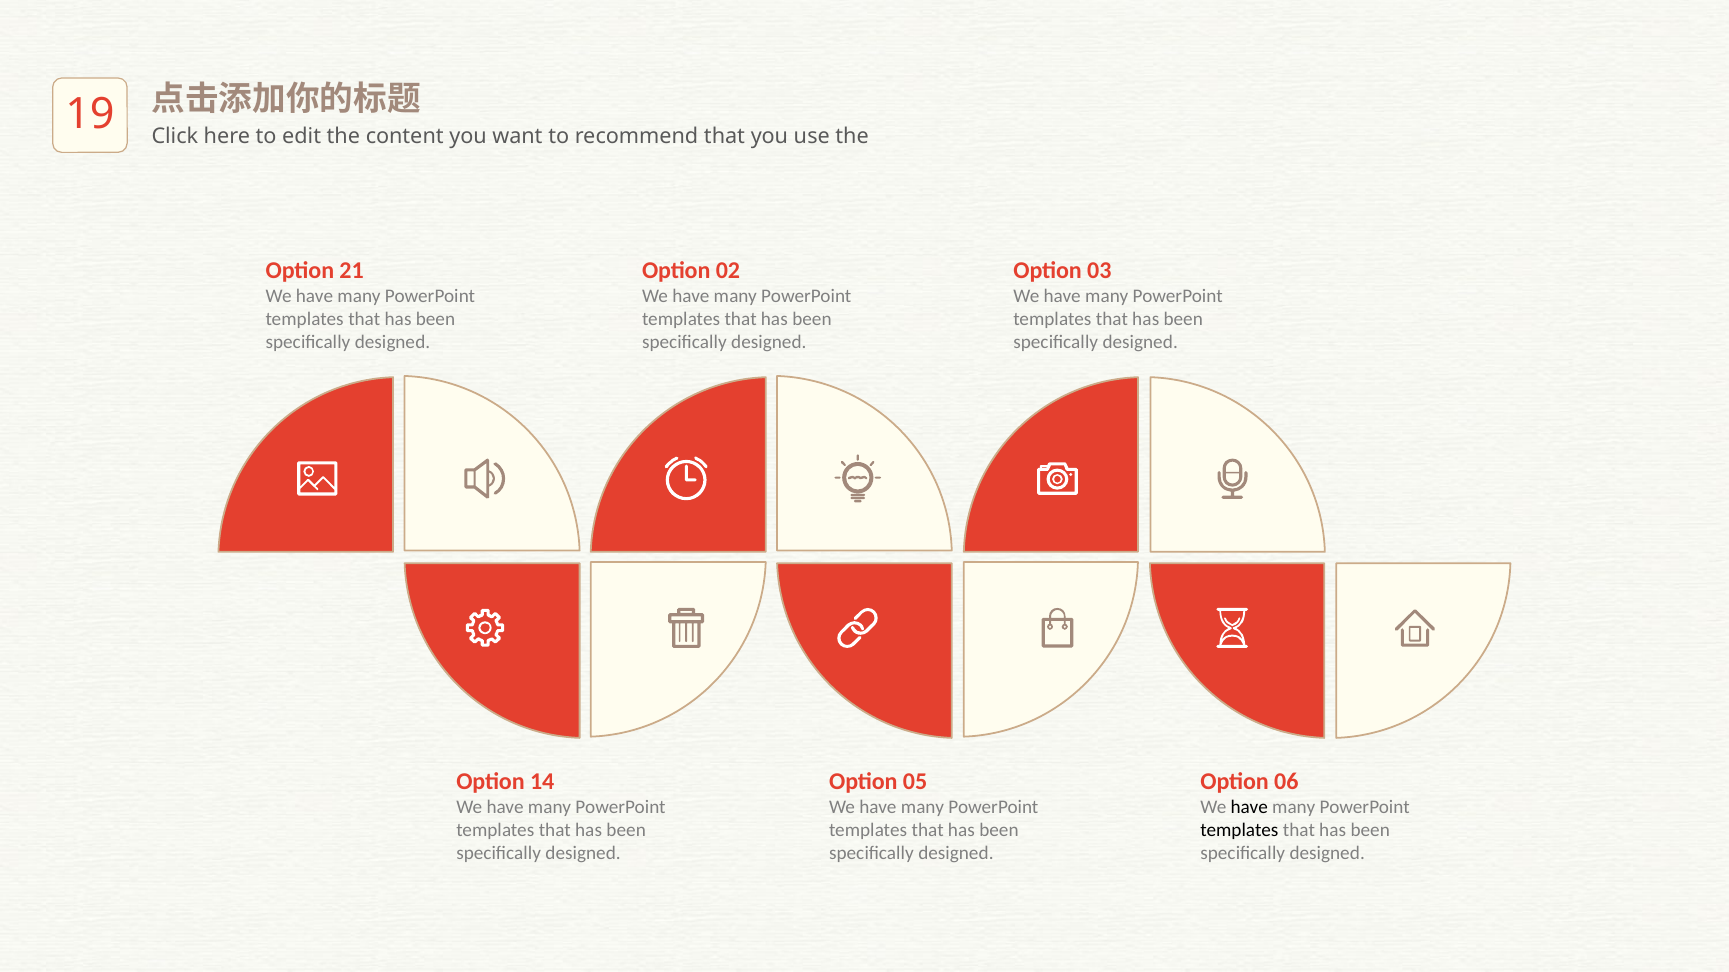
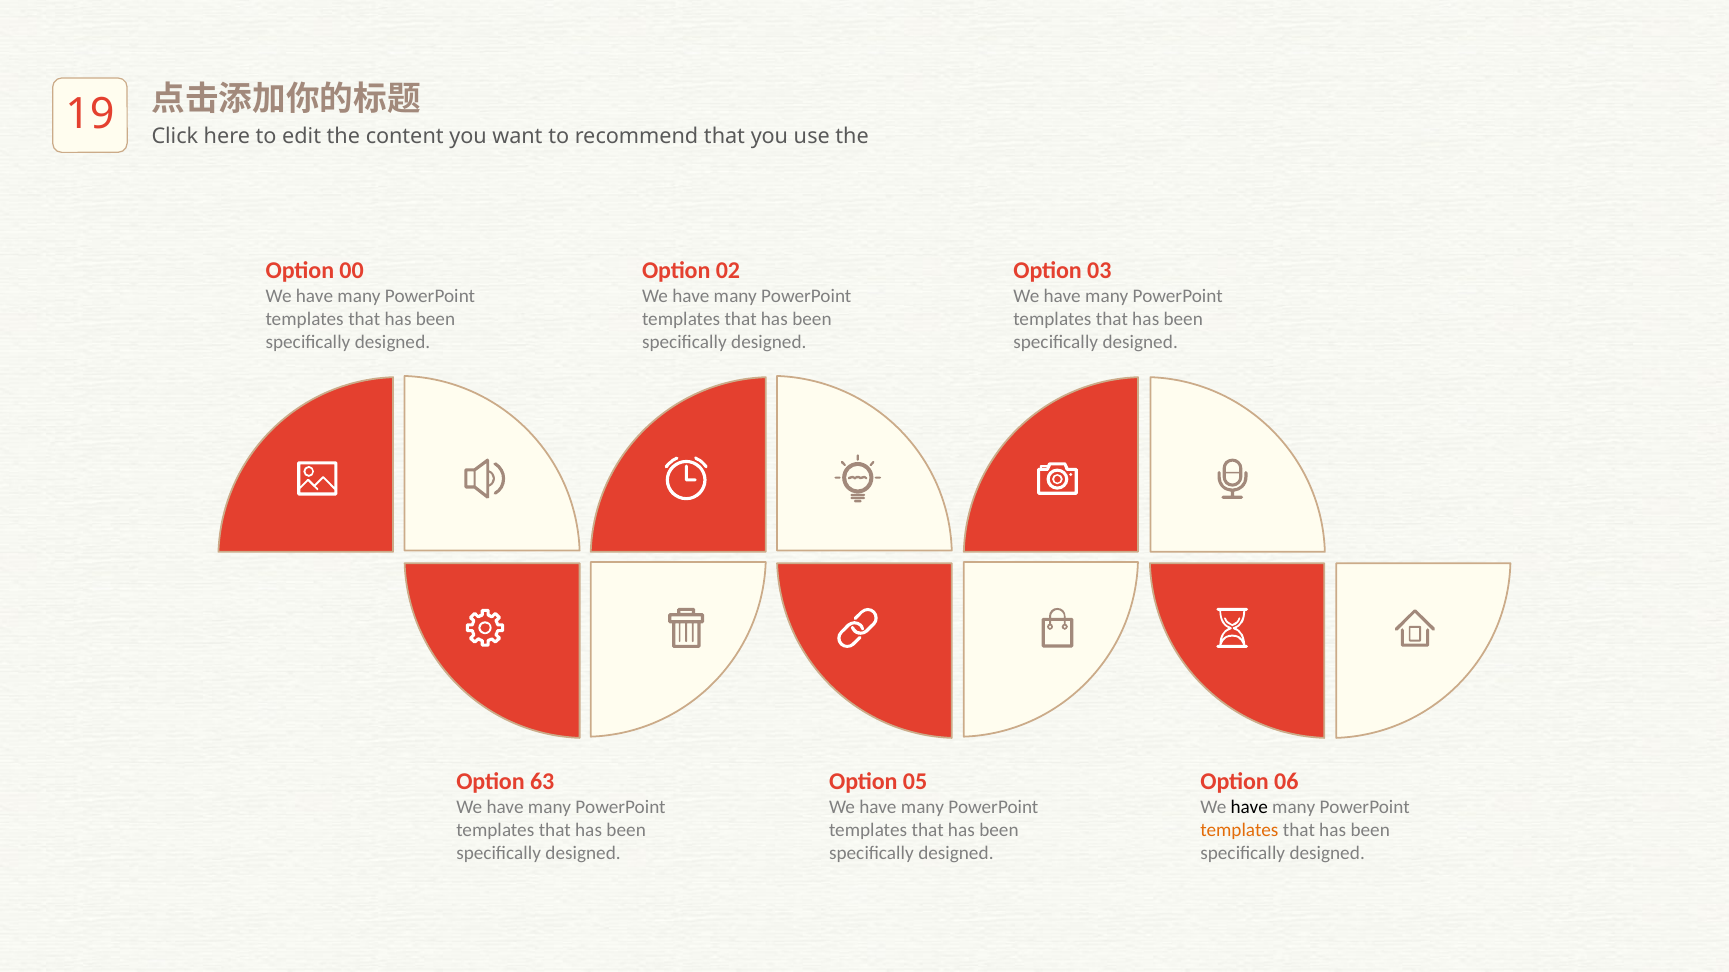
21: 21 -> 00
14: 14 -> 63
templates at (1239, 831) colour: black -> orange
